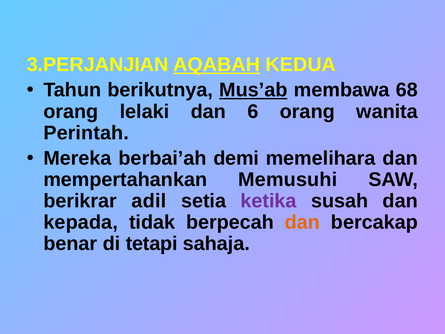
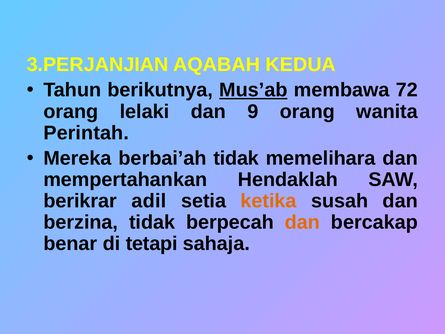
AQABAH underline: present -> none
68: 68 -> 72
6: 6 -> 9
berbai’ah demi: demi -> tidak
Memusuhi: Memusuhi -> Hendaklah
ketika colour: purple -> orange
kepada: kepada -> berzina
